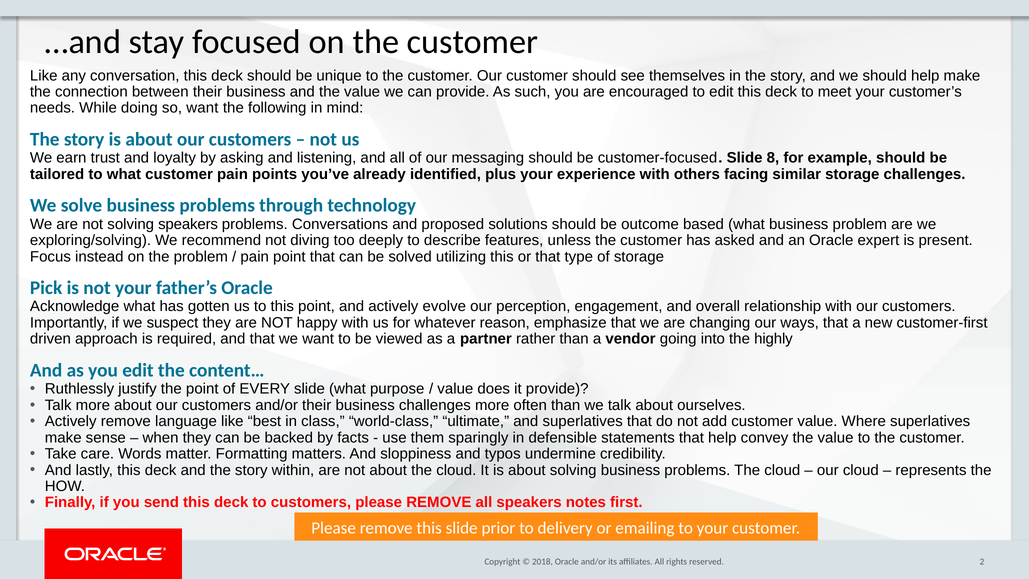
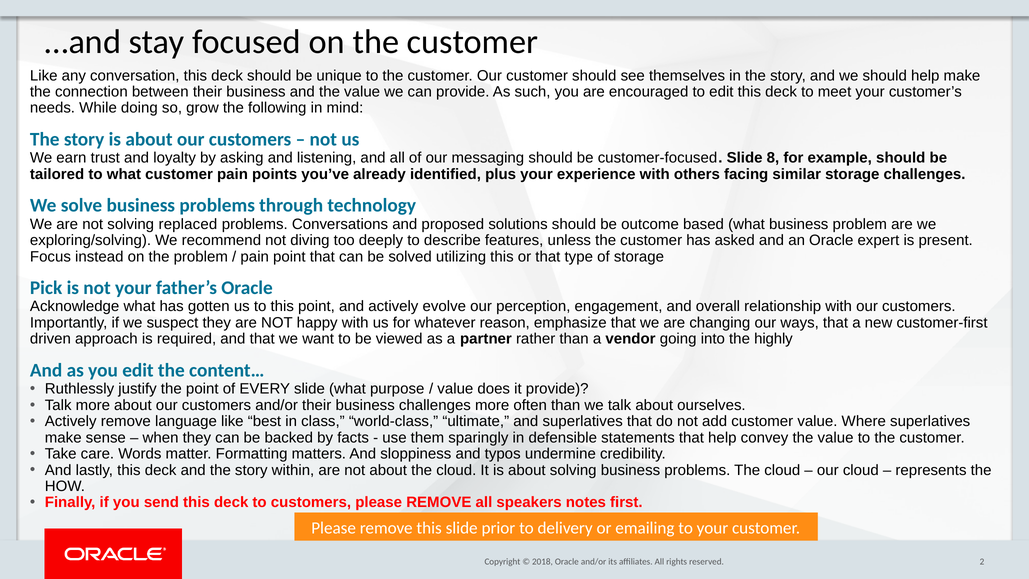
so want: want -> grow
solving speakers: speakers -> replaced
